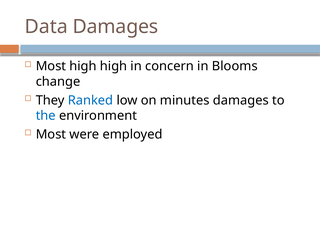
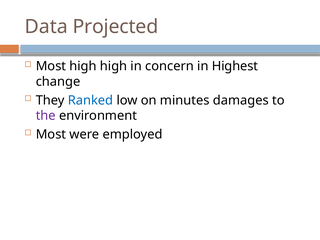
Data Damages: Damages -> Projected
Blooms: Blooms -> Highest
the colour: blue -> purple
